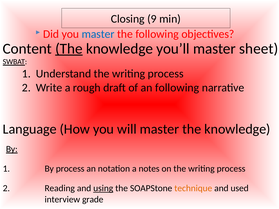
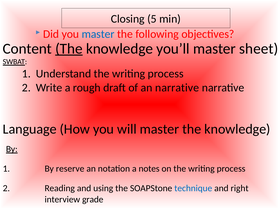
9: 9 -> 5
an following: following -> narrative
By process: process -> reserve
using underline: present -> none
technique colour: orange -> blue
used: used -> right
